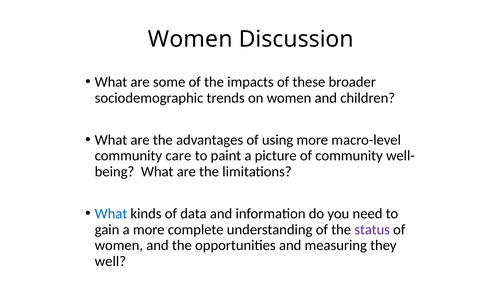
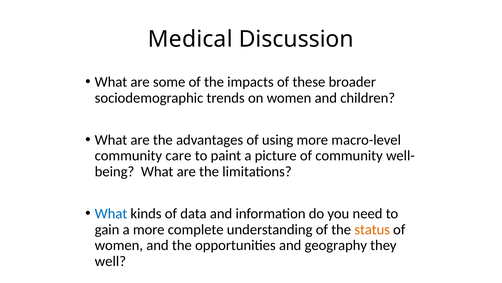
Women at (190, 39): Women -> Medical
status colour: purple -> orange
measuring: measuring -> geography
